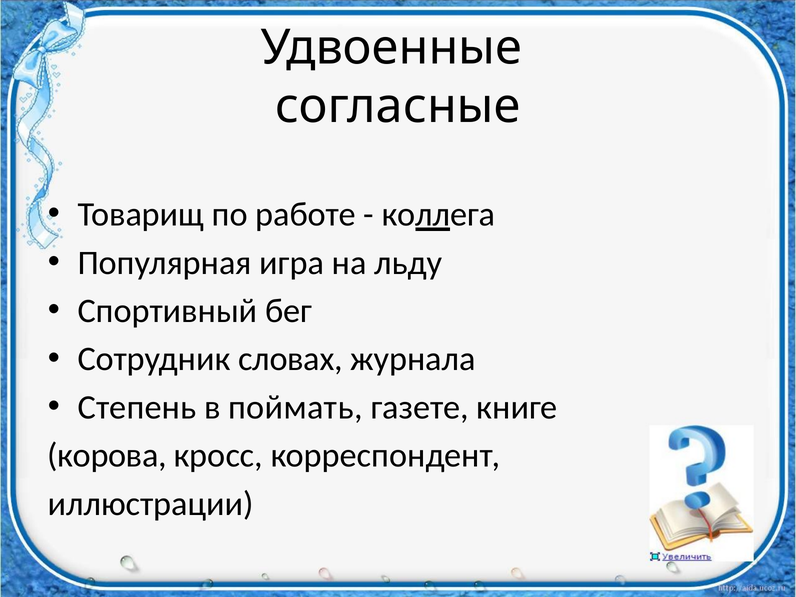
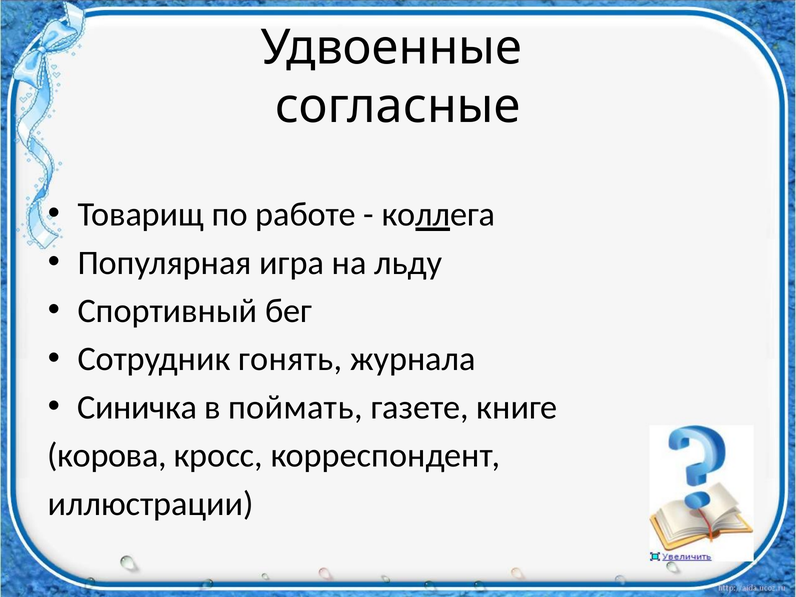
словах: словах -> гонять
Степень: Степень -> Синичка
